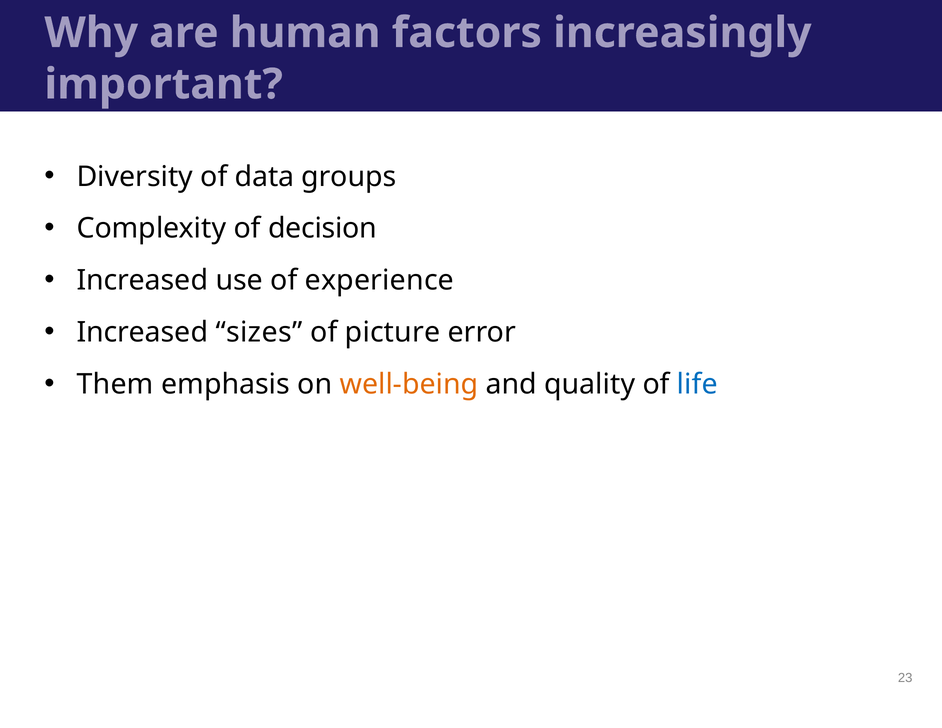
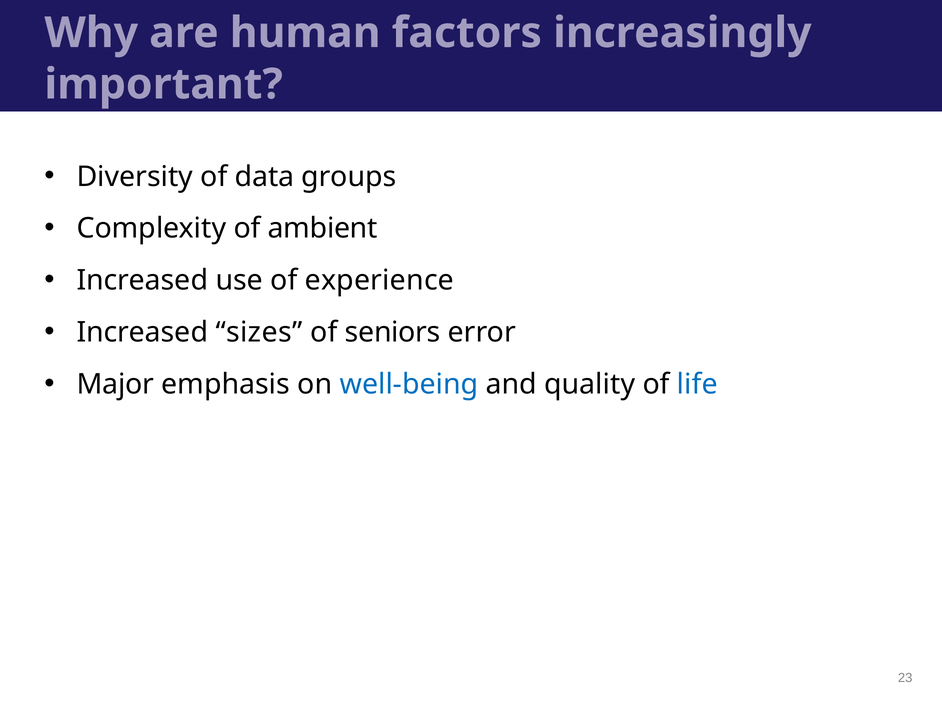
decision: decision -> ambient
picture: picture -> seniors
Them: Them -> Major
well-being colour: orange -> blue
